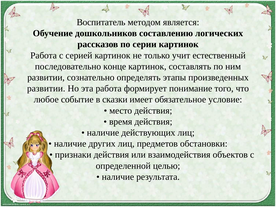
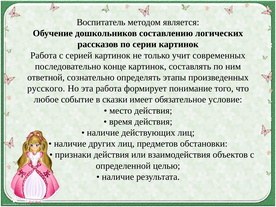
естественный: естественный -> современных
развитии at (46, 77): развитии -> ответной
развитии at (46, 88): развитии -> русского
